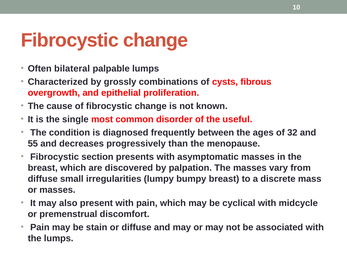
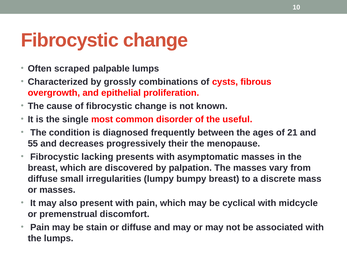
bilateral: bilateral -> scraped
32: 32 -> 21
than: than -> their
section: section -> lacking
